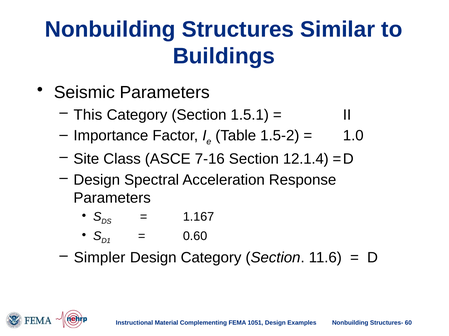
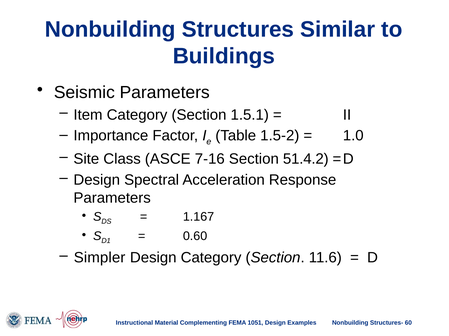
This: This -> Item
12.1.4: 12.1.4 -> 51.4.2
